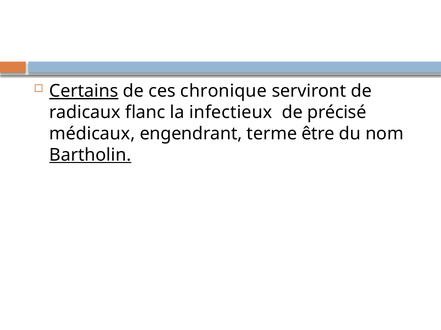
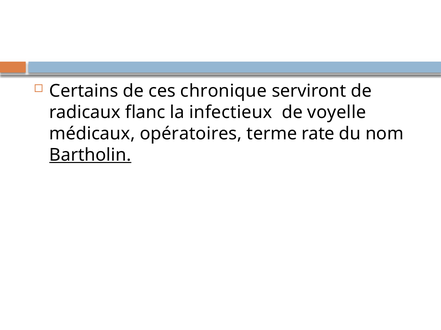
Certains underline: present -> none
précisé: précisé -> voyelle
engendrant: engendrant -> opératoires
être: être -> rate
